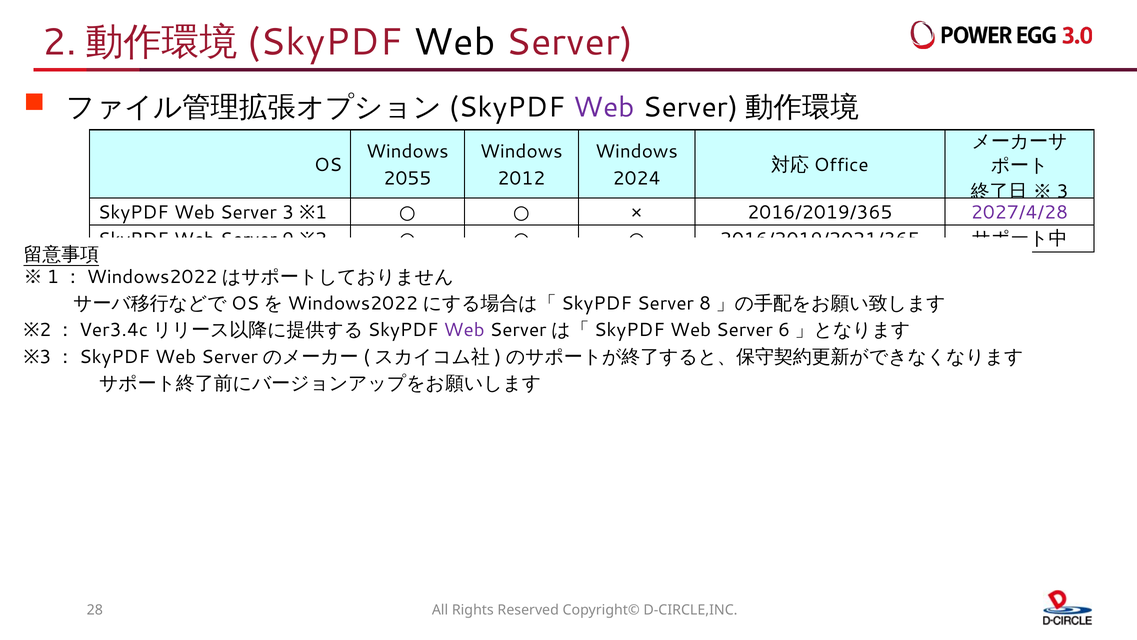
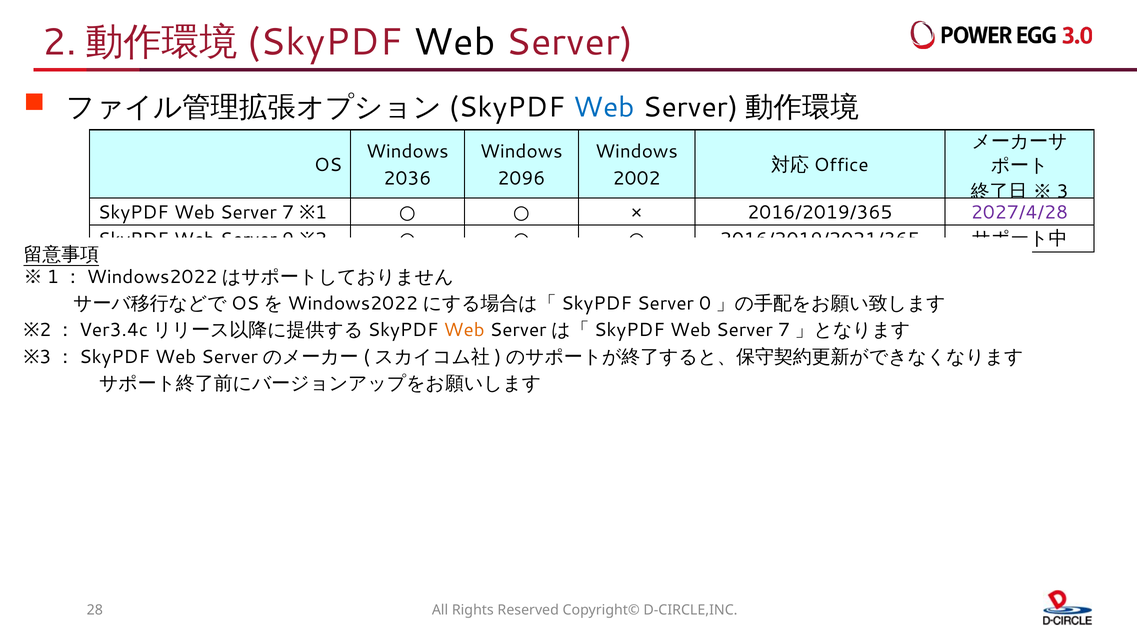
Web at (604, 107) colour: purple -> blue
2055: 2055 -> 2036
2012: 2012 -> 2096
2024: 2024 -> 2002
SkyPDF Web Server 3: 3 -> 7
8: 8 -> 0
Web at (464, 330) colour: purple -> orange
6 at (784, 330): 6 -> 7
